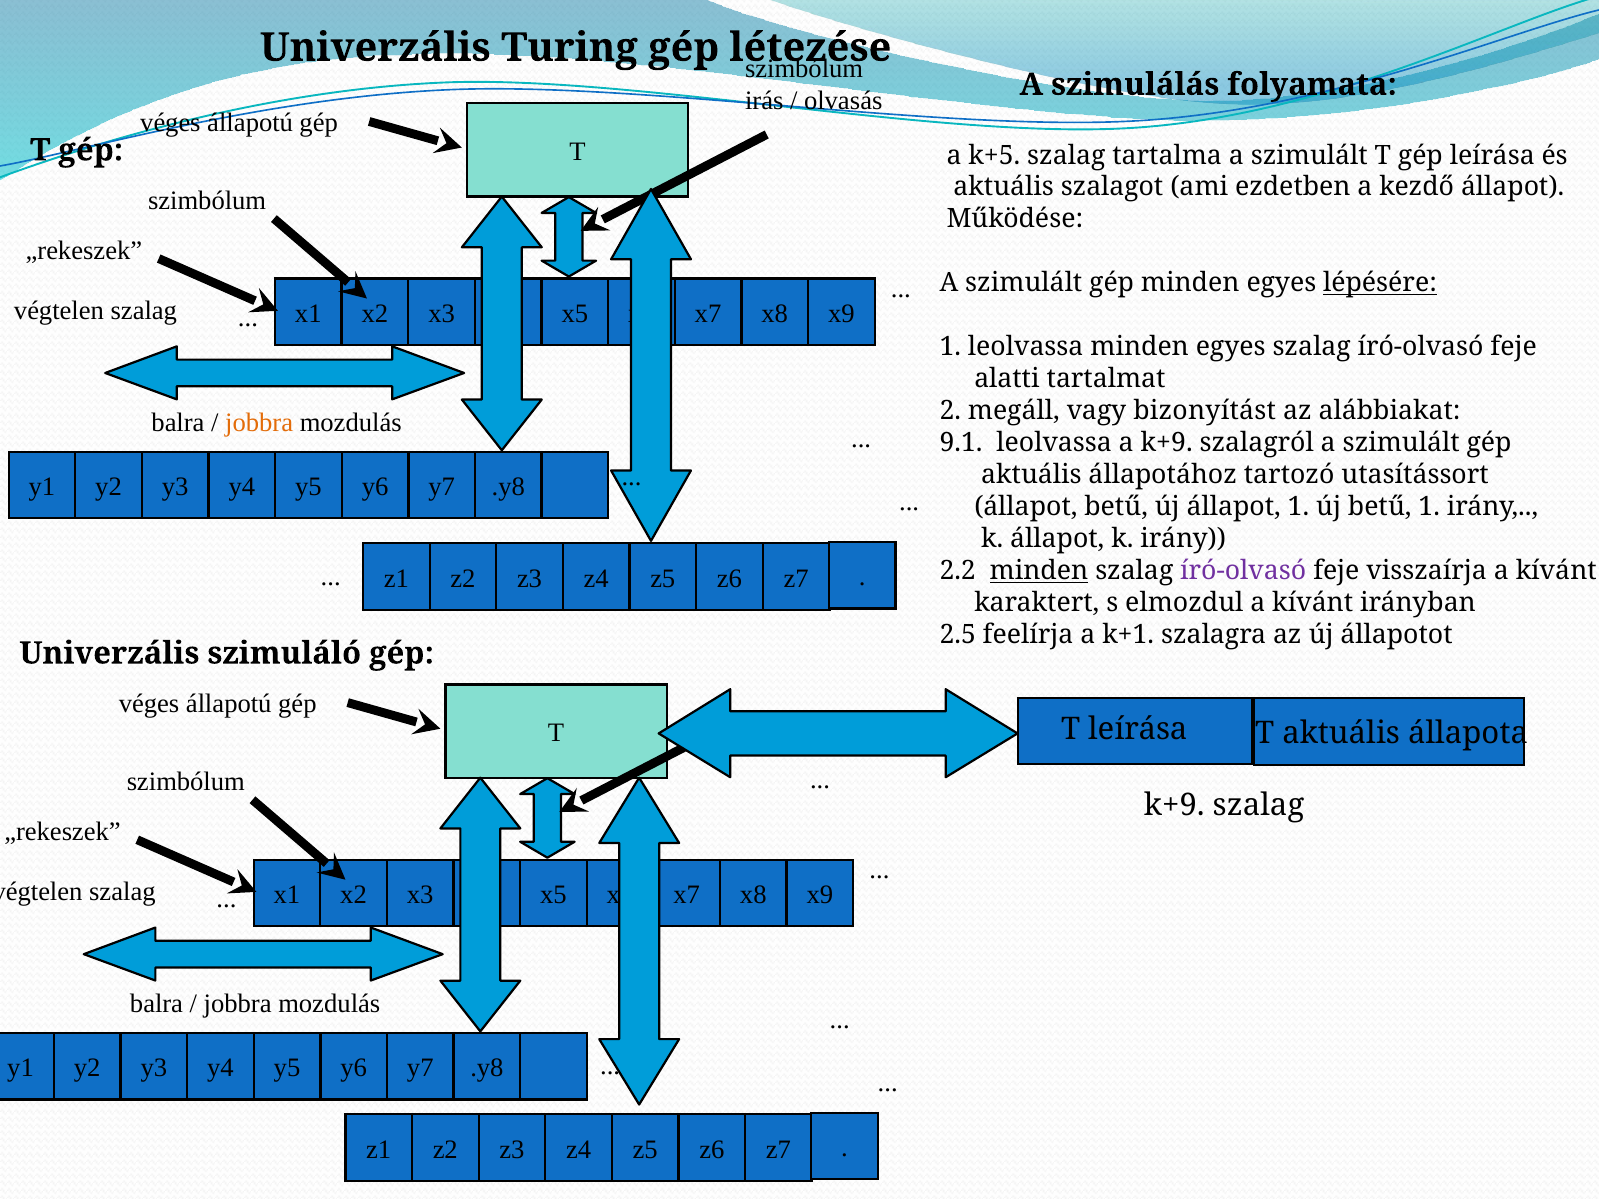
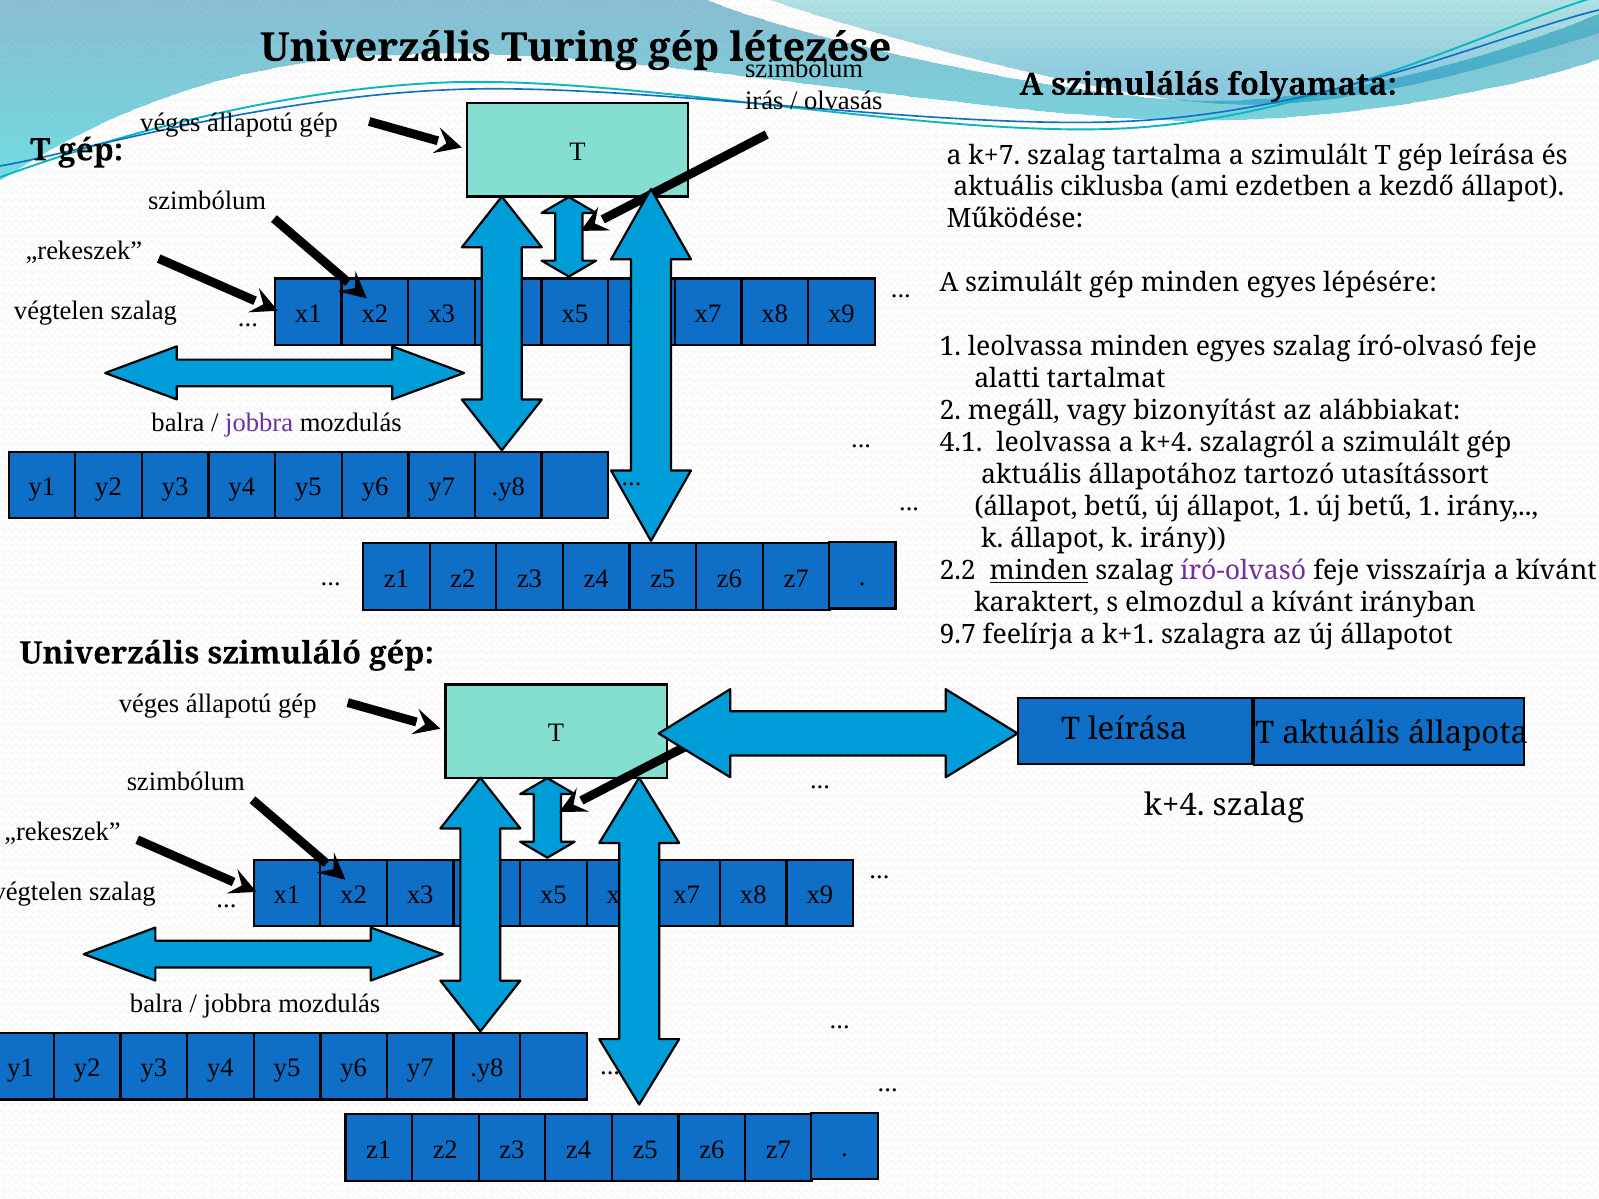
k+5: k+5 -> k+7
szalagot: szalagot -> ciklusba
lépésére underline: present -> none
jobbra at (259, 423) colour: orange -> purple
9.1: 9.1 -> 4.1
a k+9: k+9 -> k+4
2.5: 2.5 -> 9.7
k+9 at (1174, 805): k+9 -> k+4
